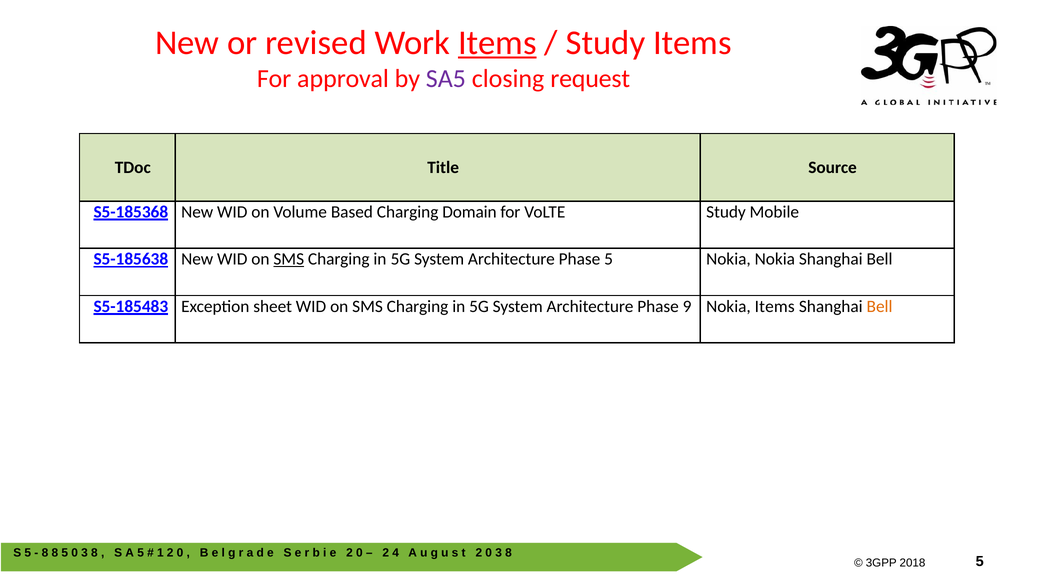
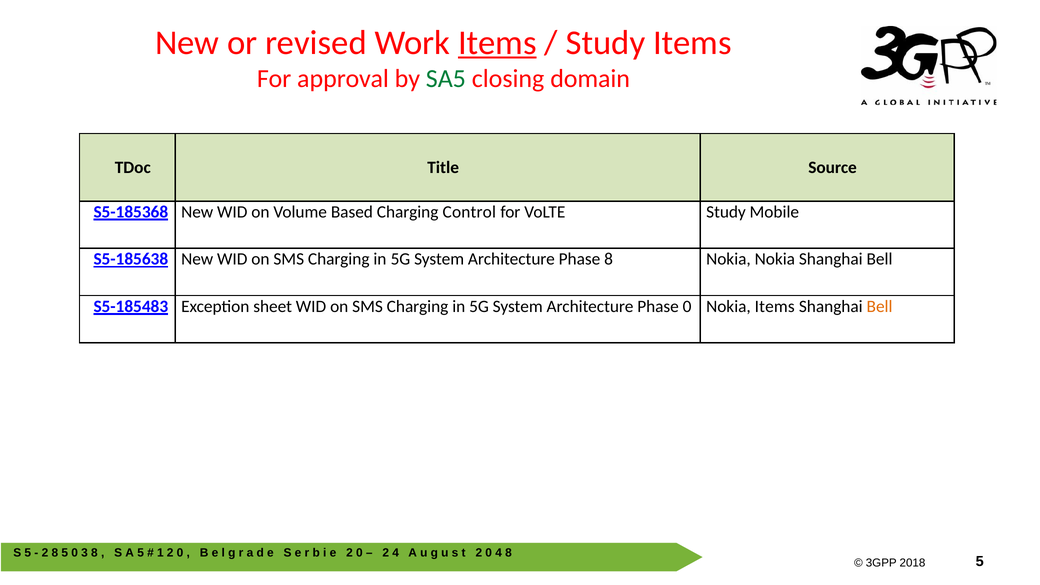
SA5 colour: purple -> green
request: request -> domain
Domain: Domain -> Control
SMS at (289, 259) underline: present -> none
Phase 5: 5 -> 8
Phase 9: 9 -> 0
8 at (45, 553): 8 -> 2
3 at (499, 553): 3 -> 4
